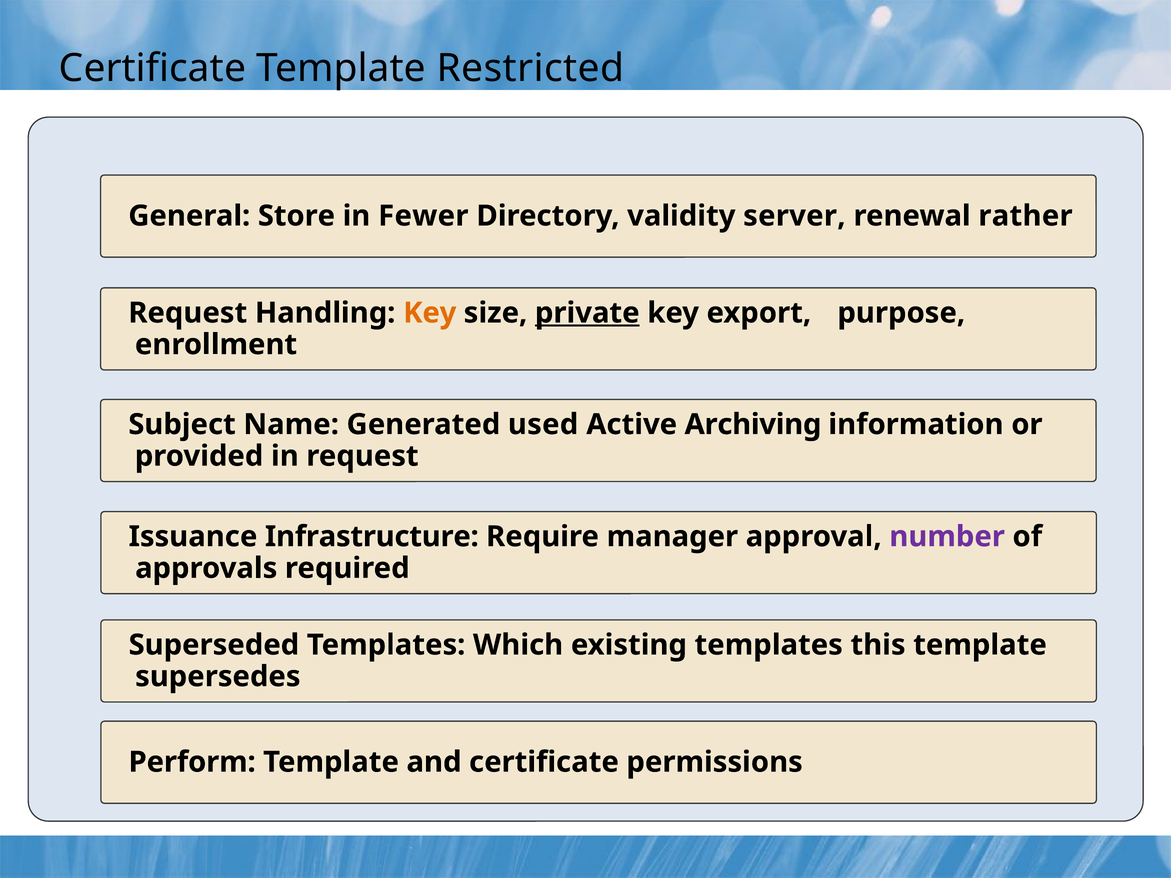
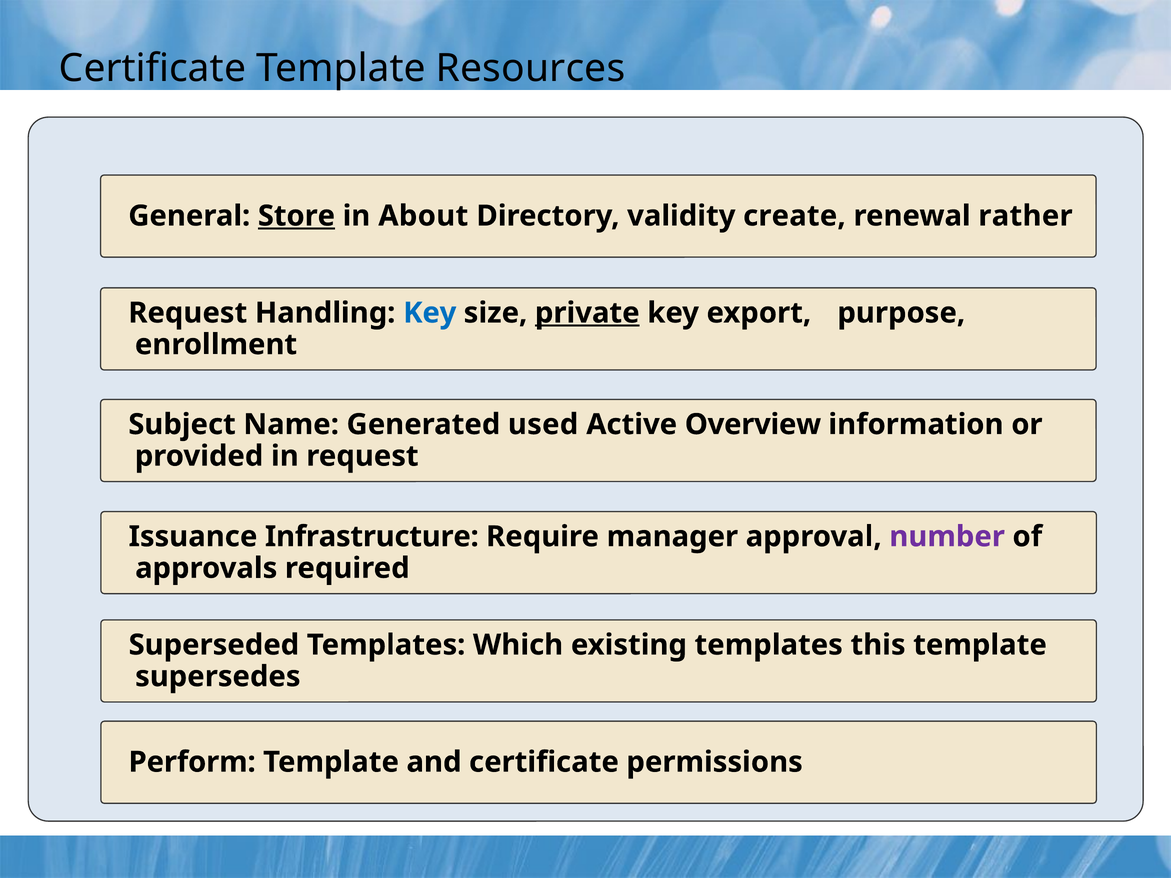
Restricted: Restricted -> Resources
Store underline: none -> present
Fewer: Fewer -> About
server: server -> create
Key at (430, 313) colour: orange -> blue
Archiving: Archiving -> Overview
